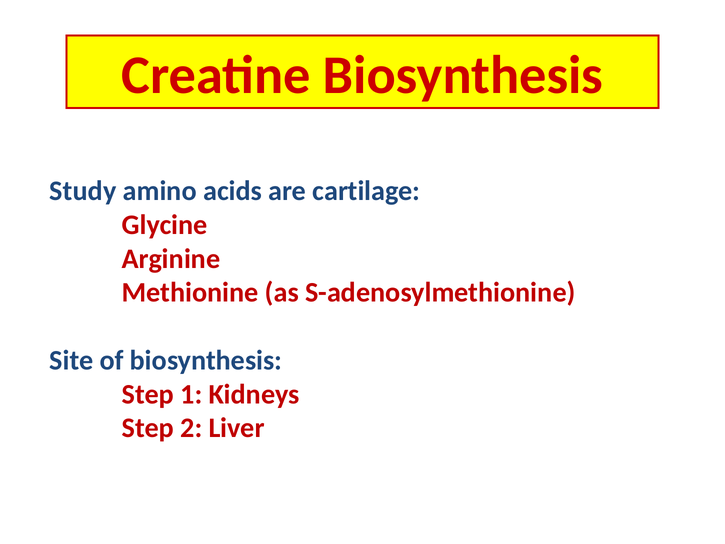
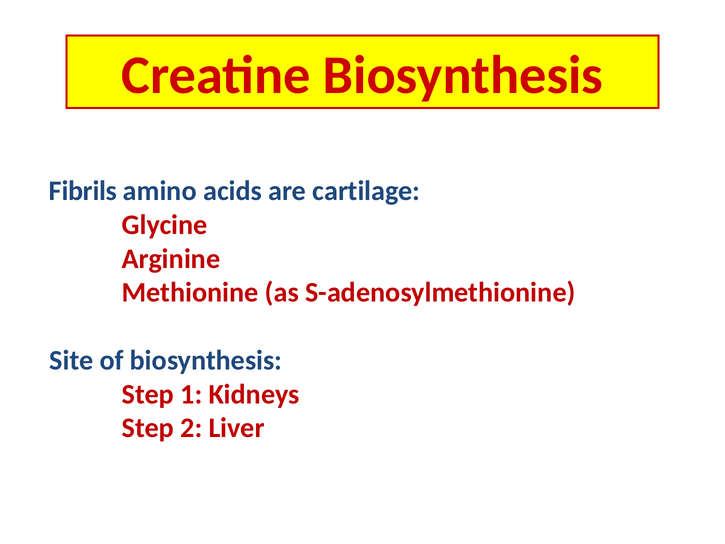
Study: Study -> Fibrils
